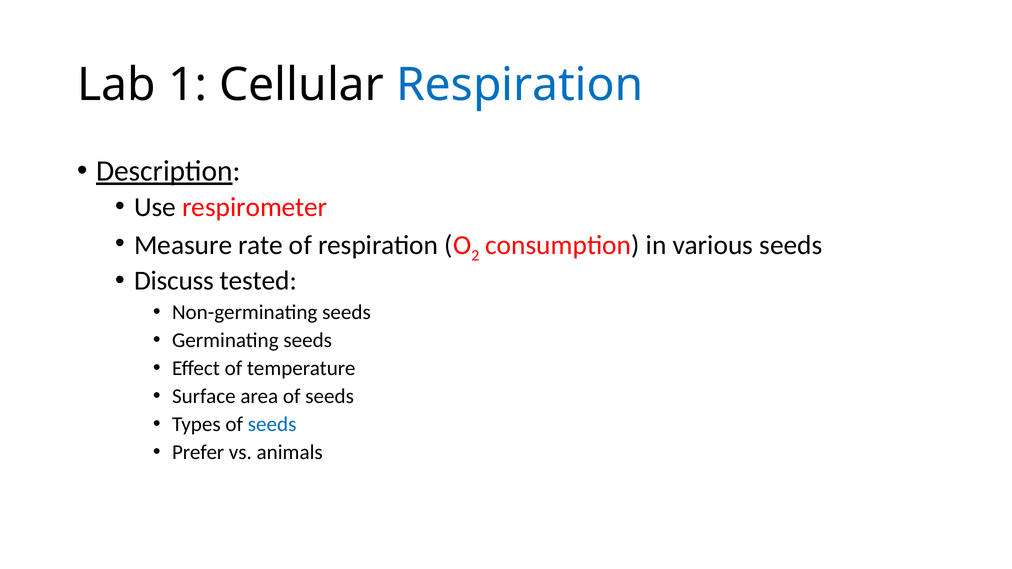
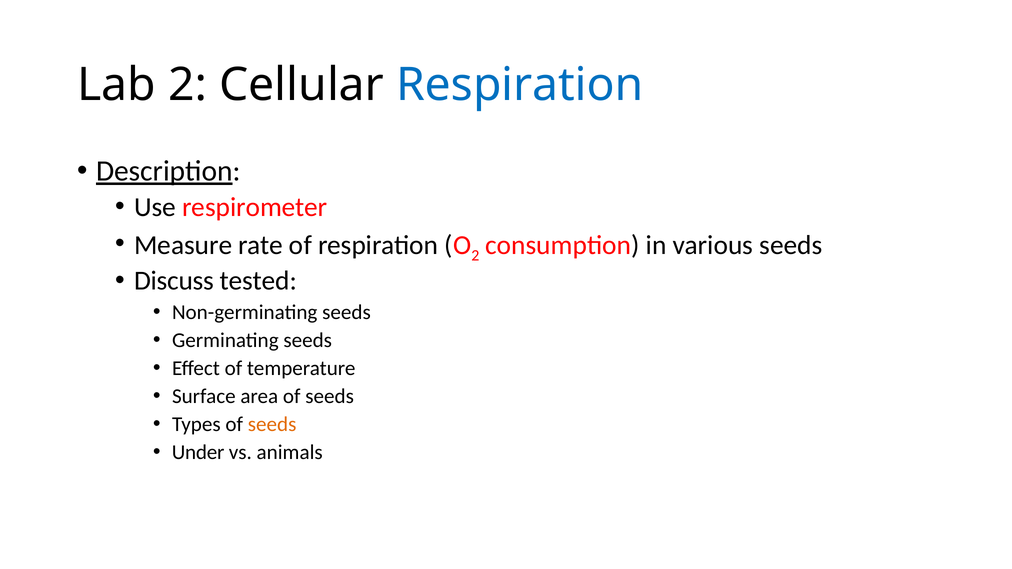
Lab 1: 1 -> 2
seeds at (272, 424) colour: blue -> orange
Prefer: Prefer -> Under
